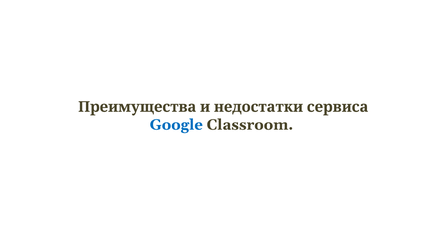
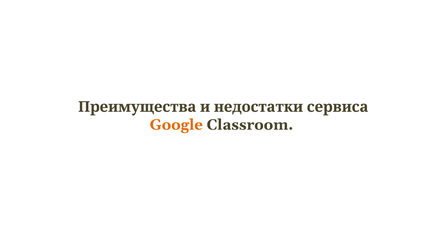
Google colour: blue -> orange
